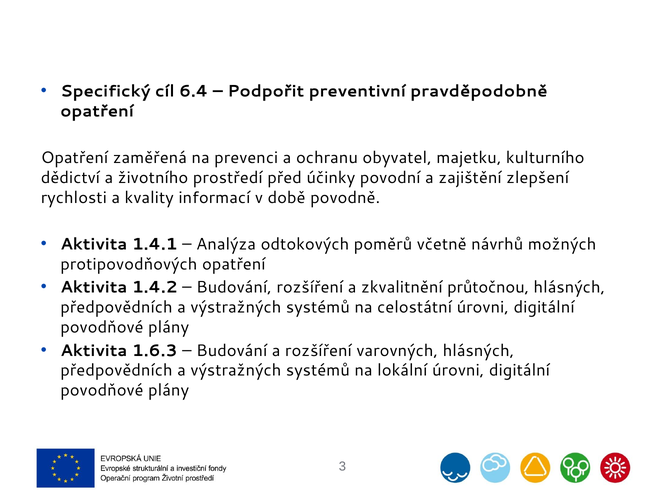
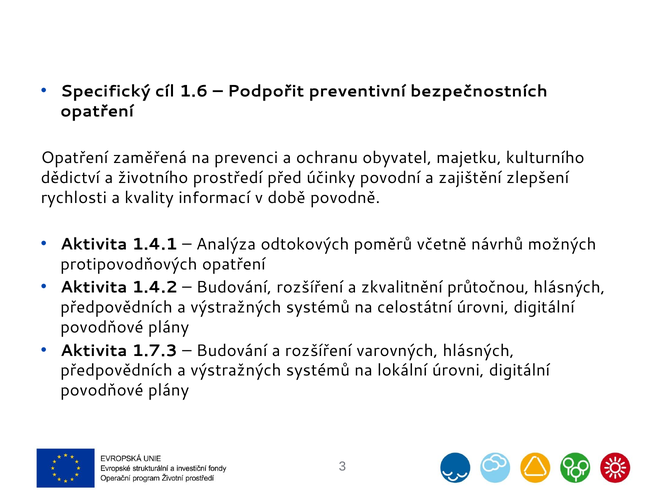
6.4: 6.4 -> 1.6
pravděpodobně: pravděpodobně -> bezpečnostních
1.6.3: 1.6.3 -> 1.7.3
